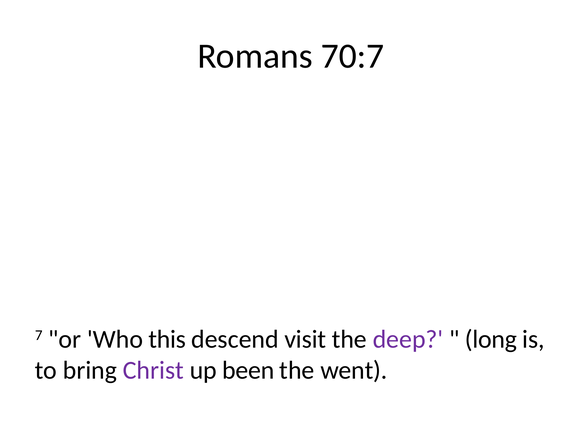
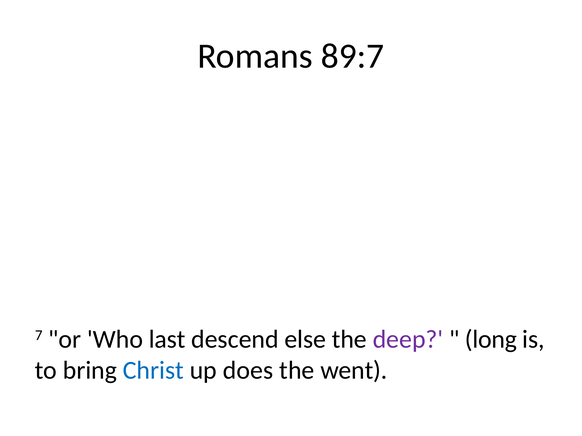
70:7: 70:7 -> 89:7
this: this -> last
visit: visit -> else
Christ colour: purple -> blue
been: been -> does
